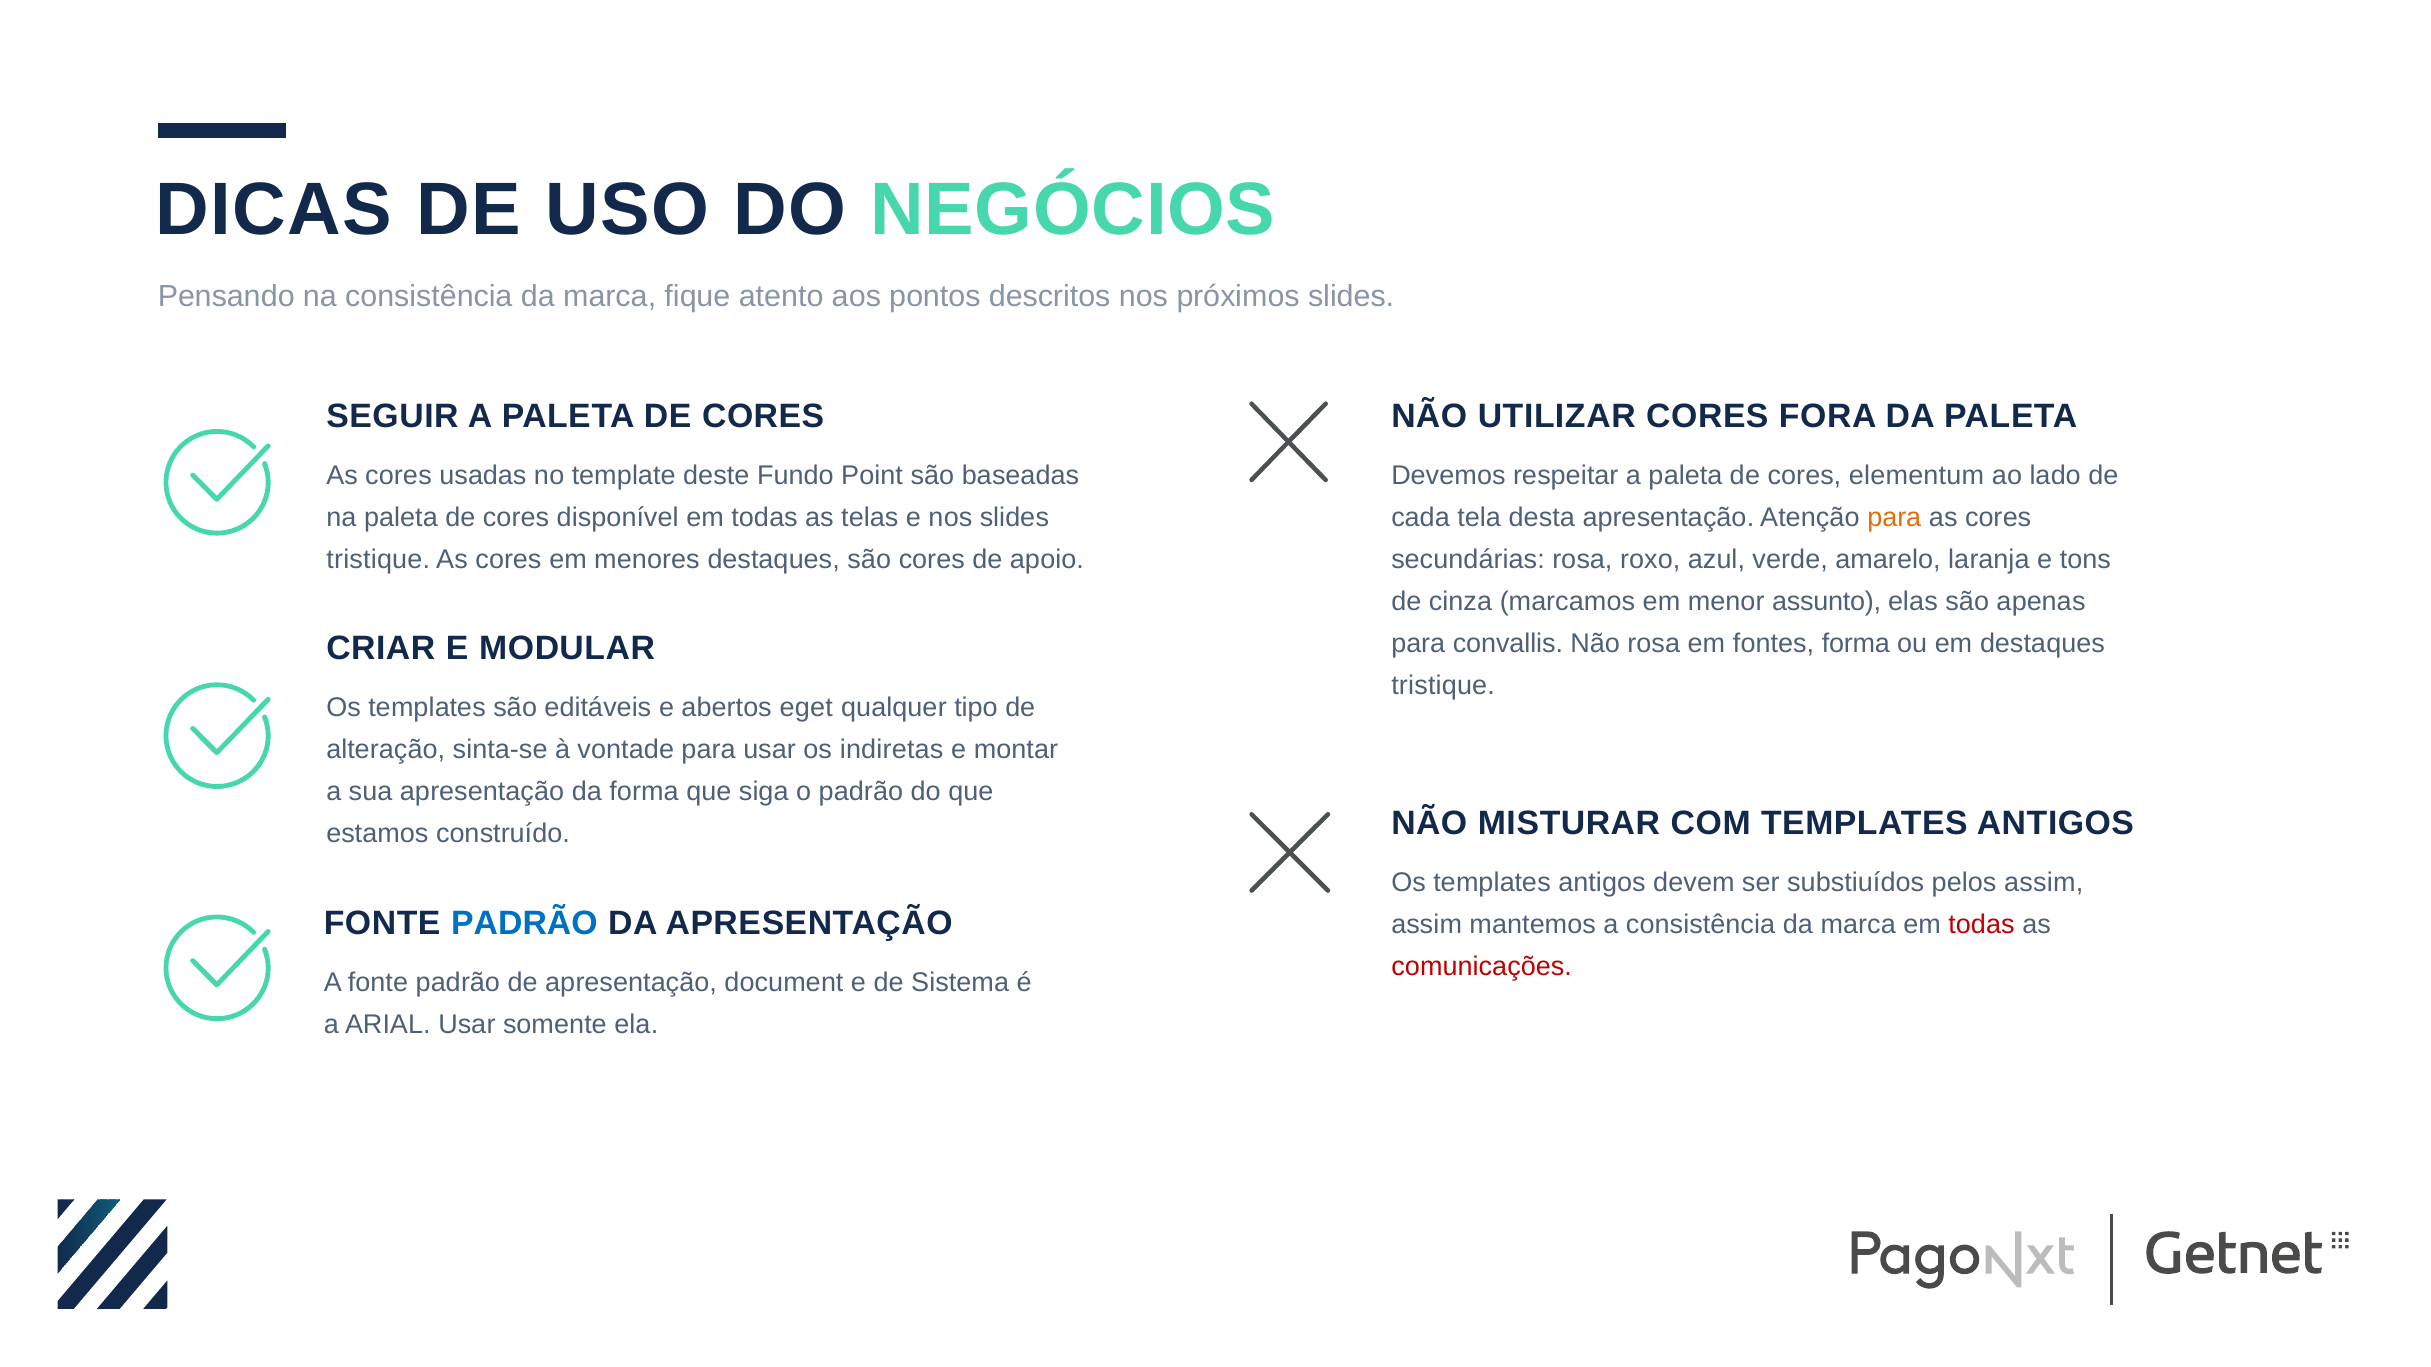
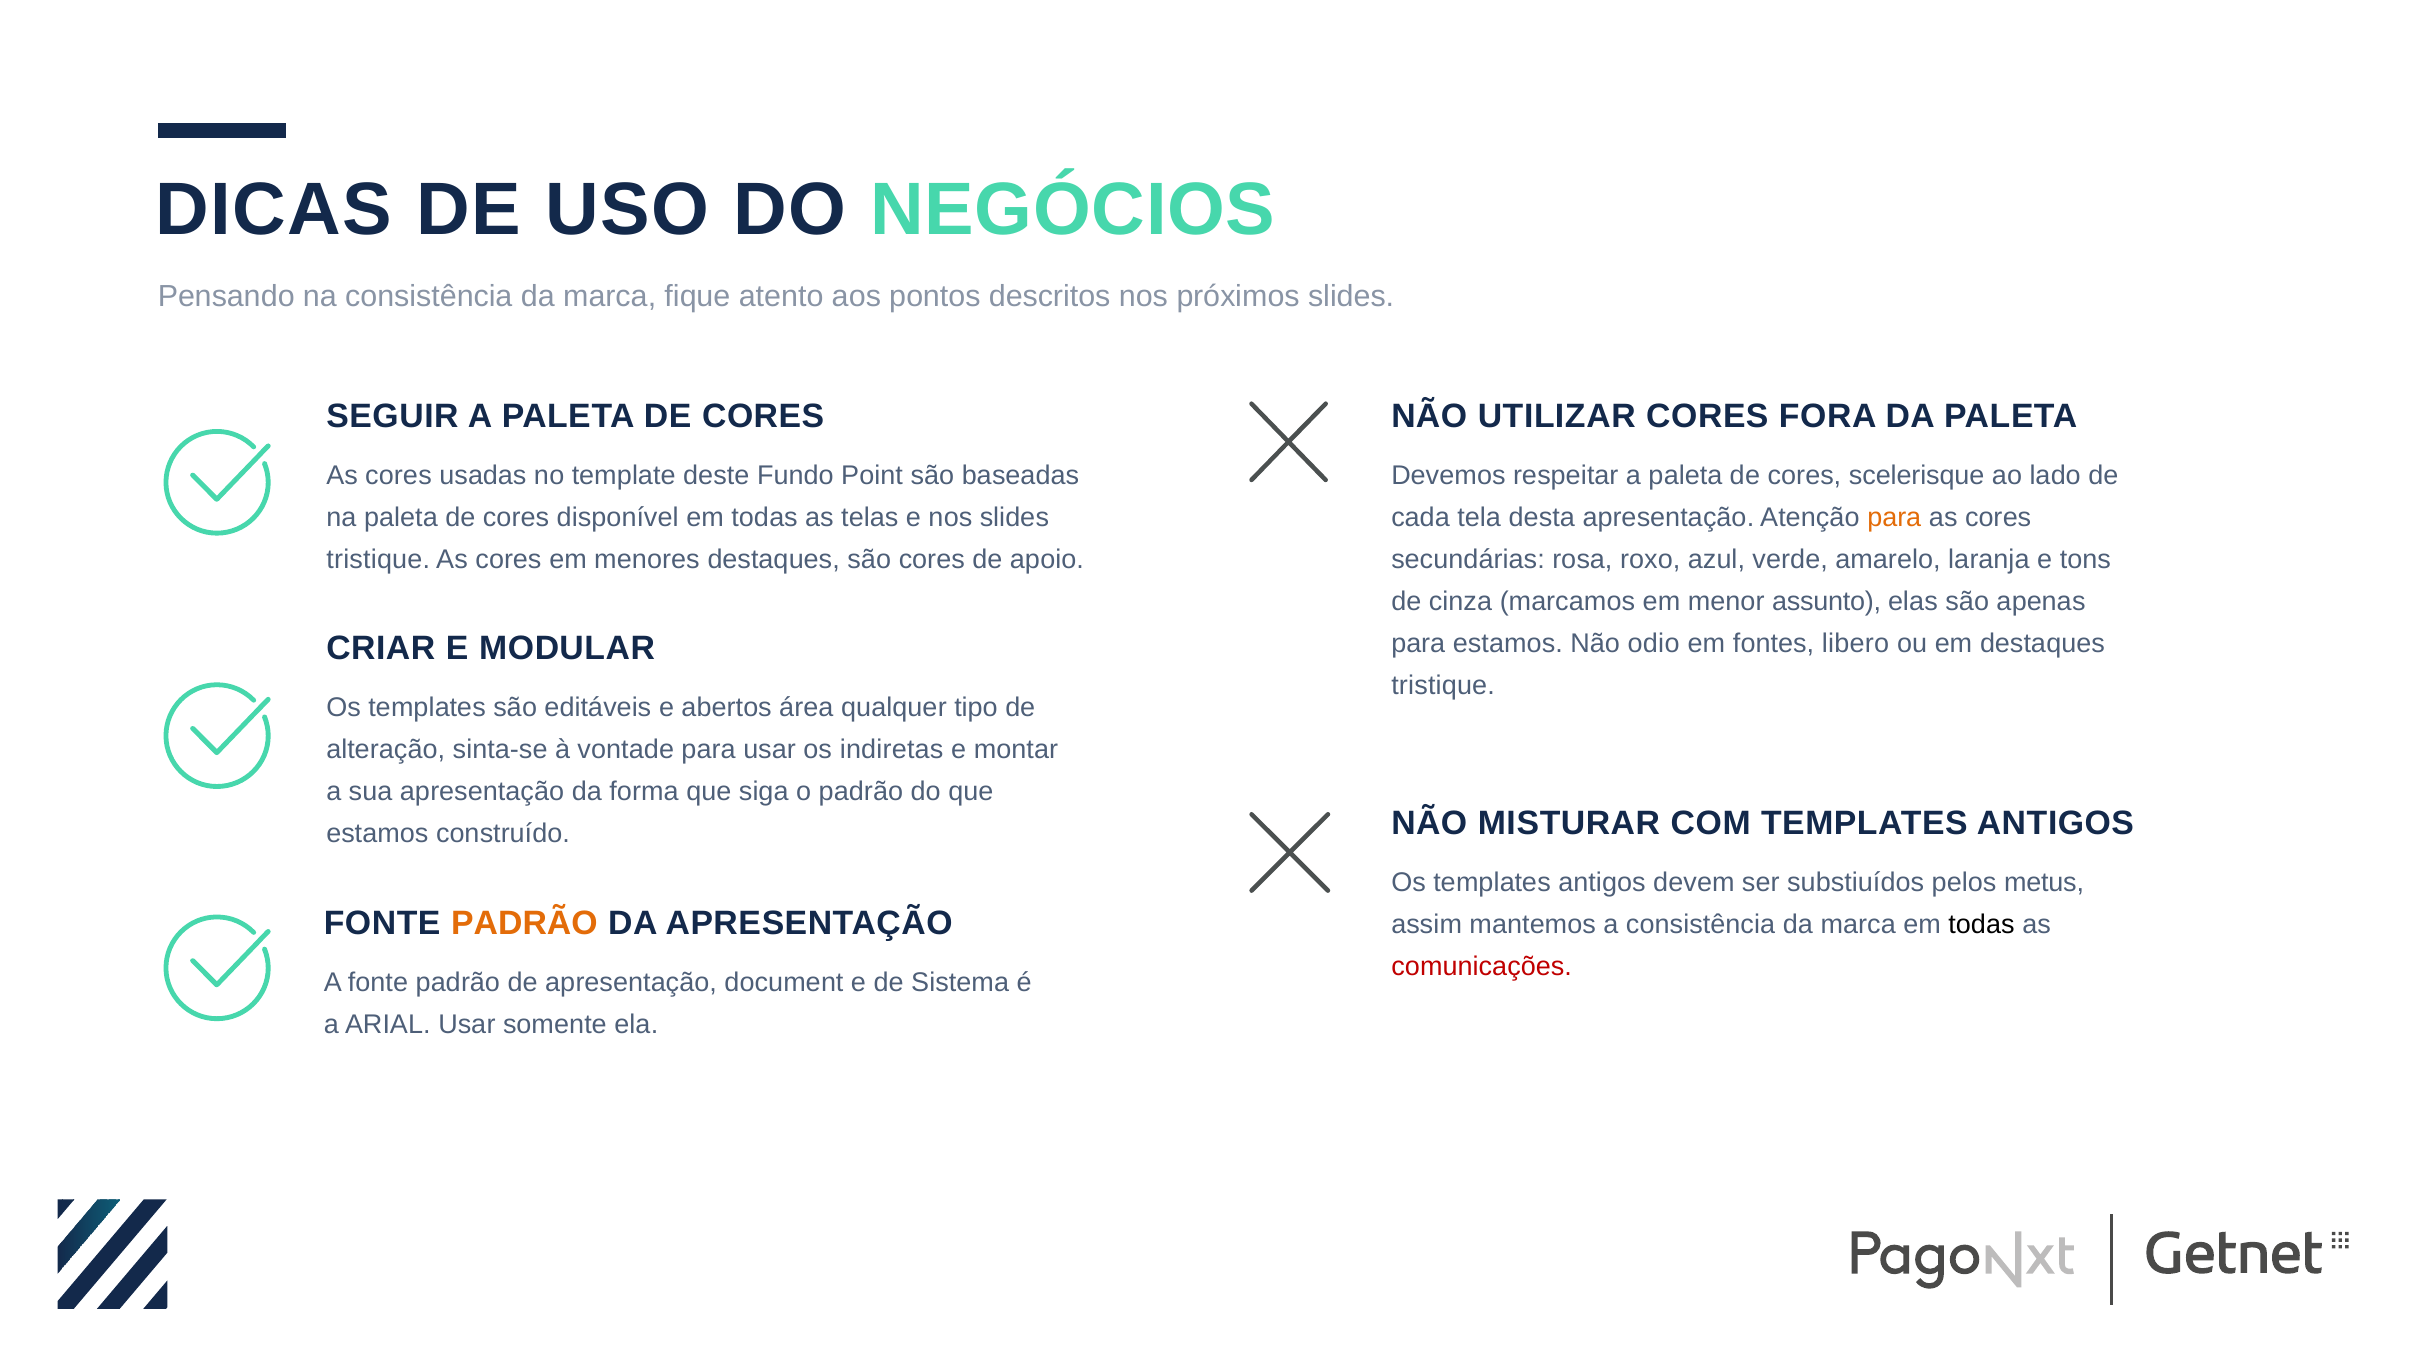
elementum: elementum -> scelerisque
para convallis: convallis -> estamos
Não rosa: rosa -> odio
fontes forma: forma -> libero
eget: eget -> área
pelos assim: assim -> metus
PADRÃO at (524, 923) colour: blue -> orange
todas at (1981, 925) colour: red -> black
